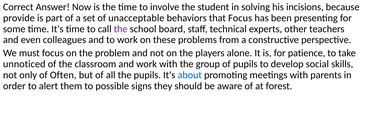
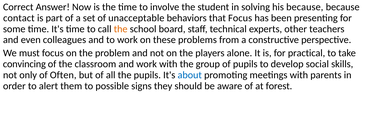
his incisions: incisions -> because
provide: provide -> contact
the at (121, 29) colour: purple -> orange
patience: patience -> practical
unnoticed: unnoticed -> convincing
